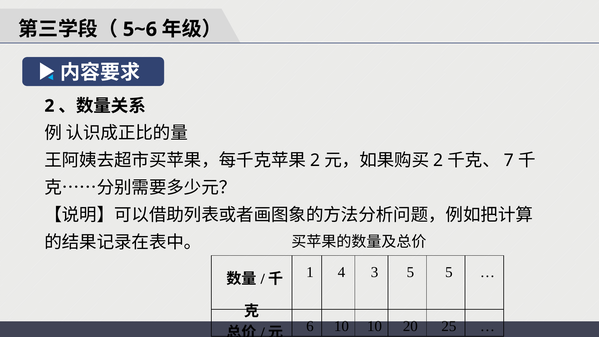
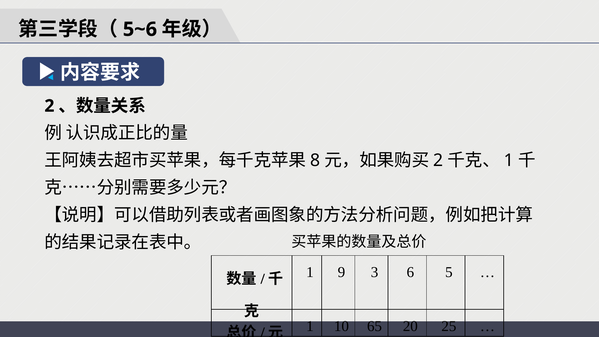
2 at (315, 160): 2 -> 8
7 at (509, 160): 7 -> 1
4: 4 -> 9
3 5: 5 -> 6
6 at (310, 326): 6 -> 1
10 10: 10 -> 65
